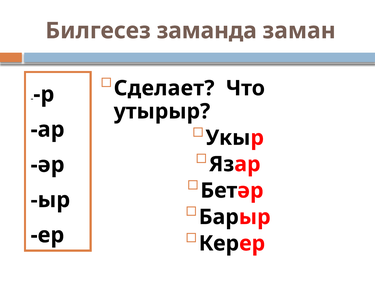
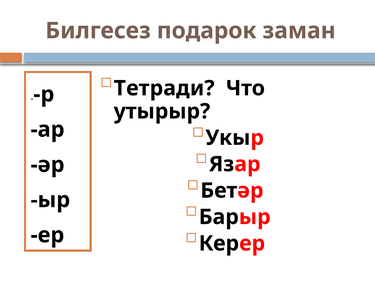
заманда: заманда -> подарок
Сделает: Сделает -> Тетради
